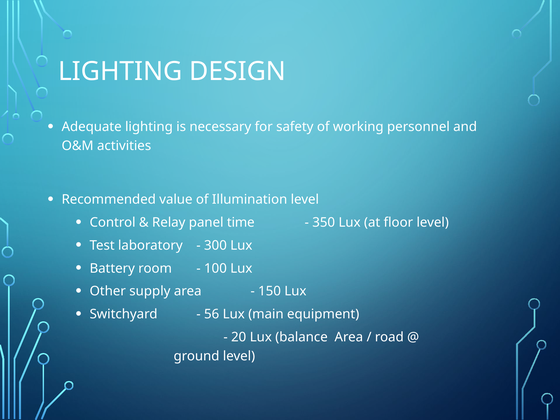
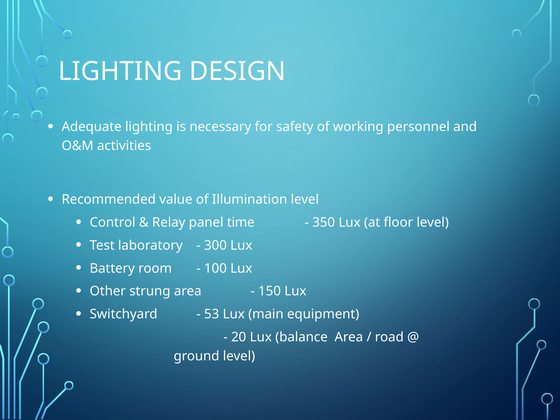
supply: supply -> strung
56: 56 -> 53
